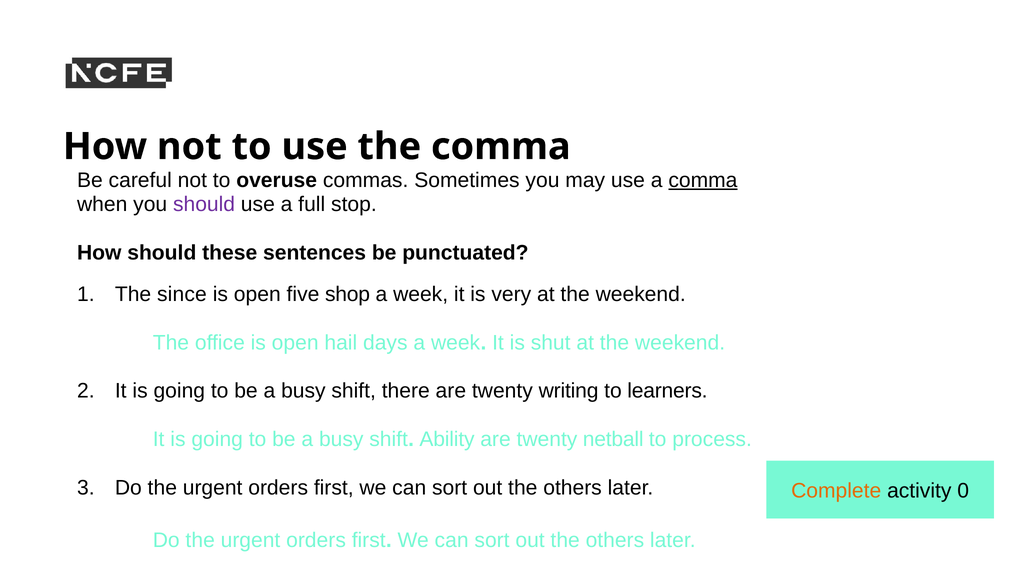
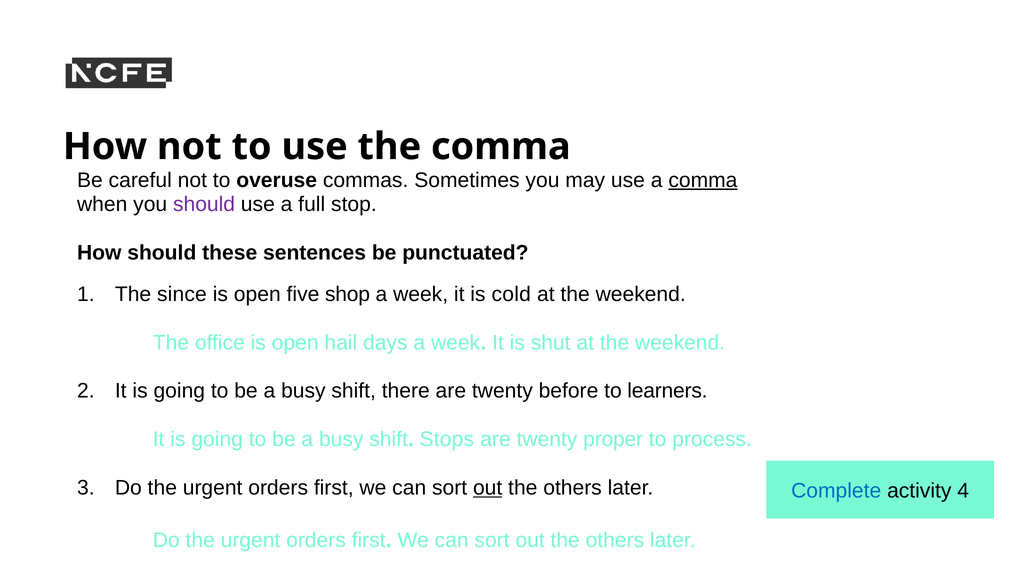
very: very -> cold
writing: writing -> before
Ability: Ability -> Stops
netball: netball -> proper
out at (488, 488) underline: none -> present
Complete colour: orange -> blue
0: 0 -> 4
